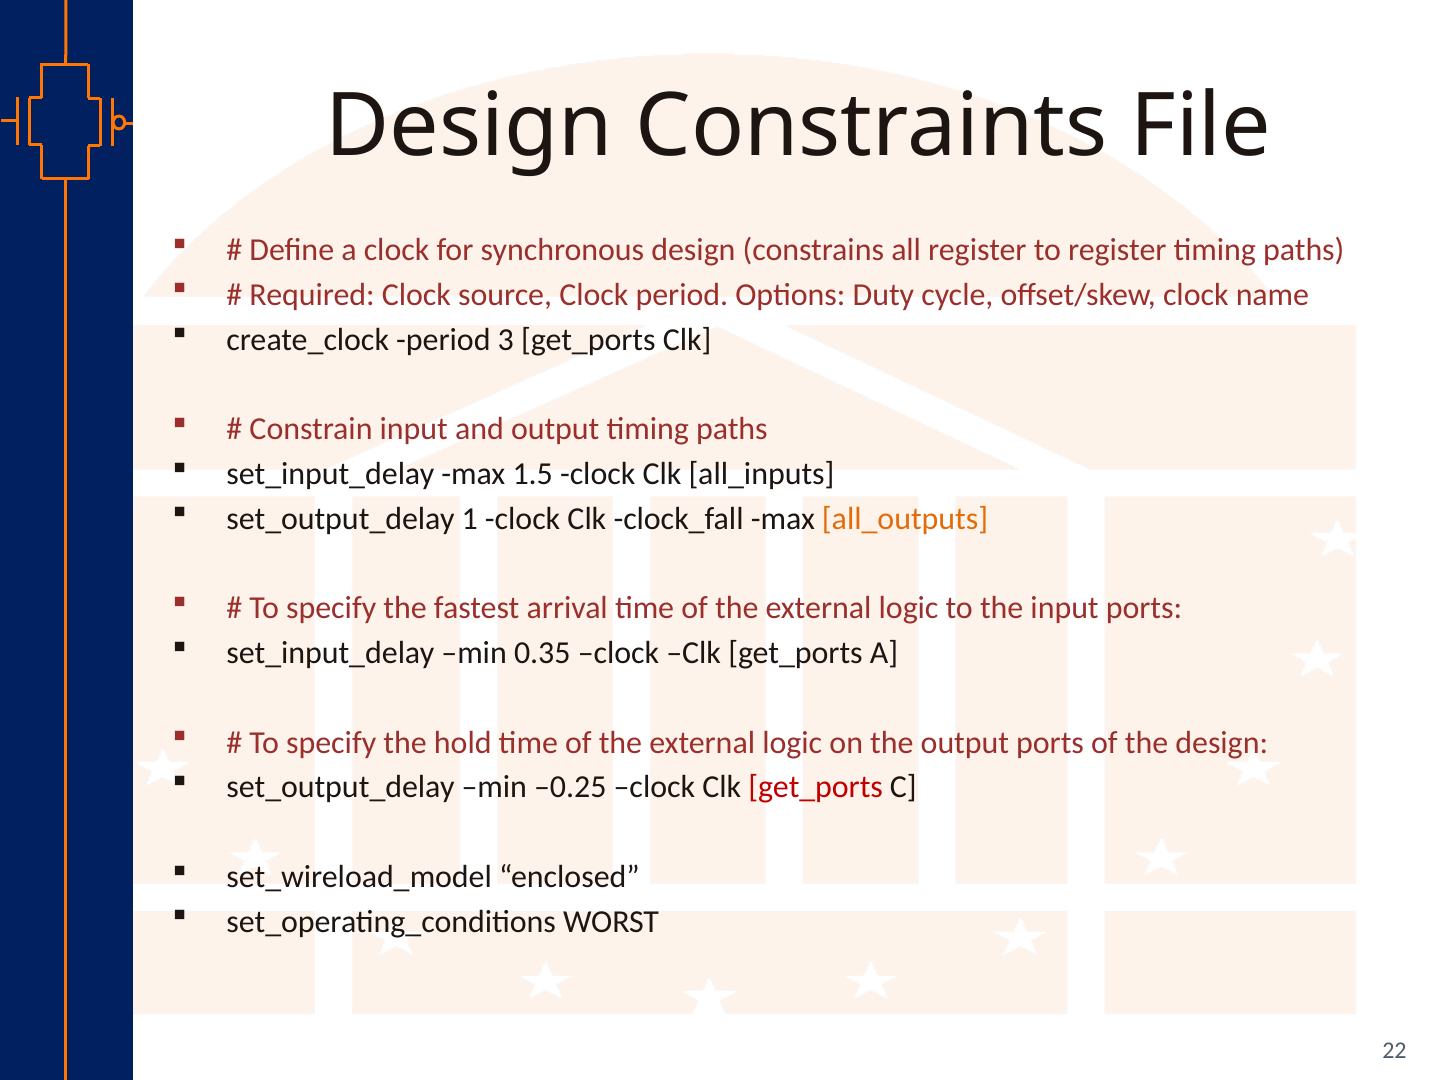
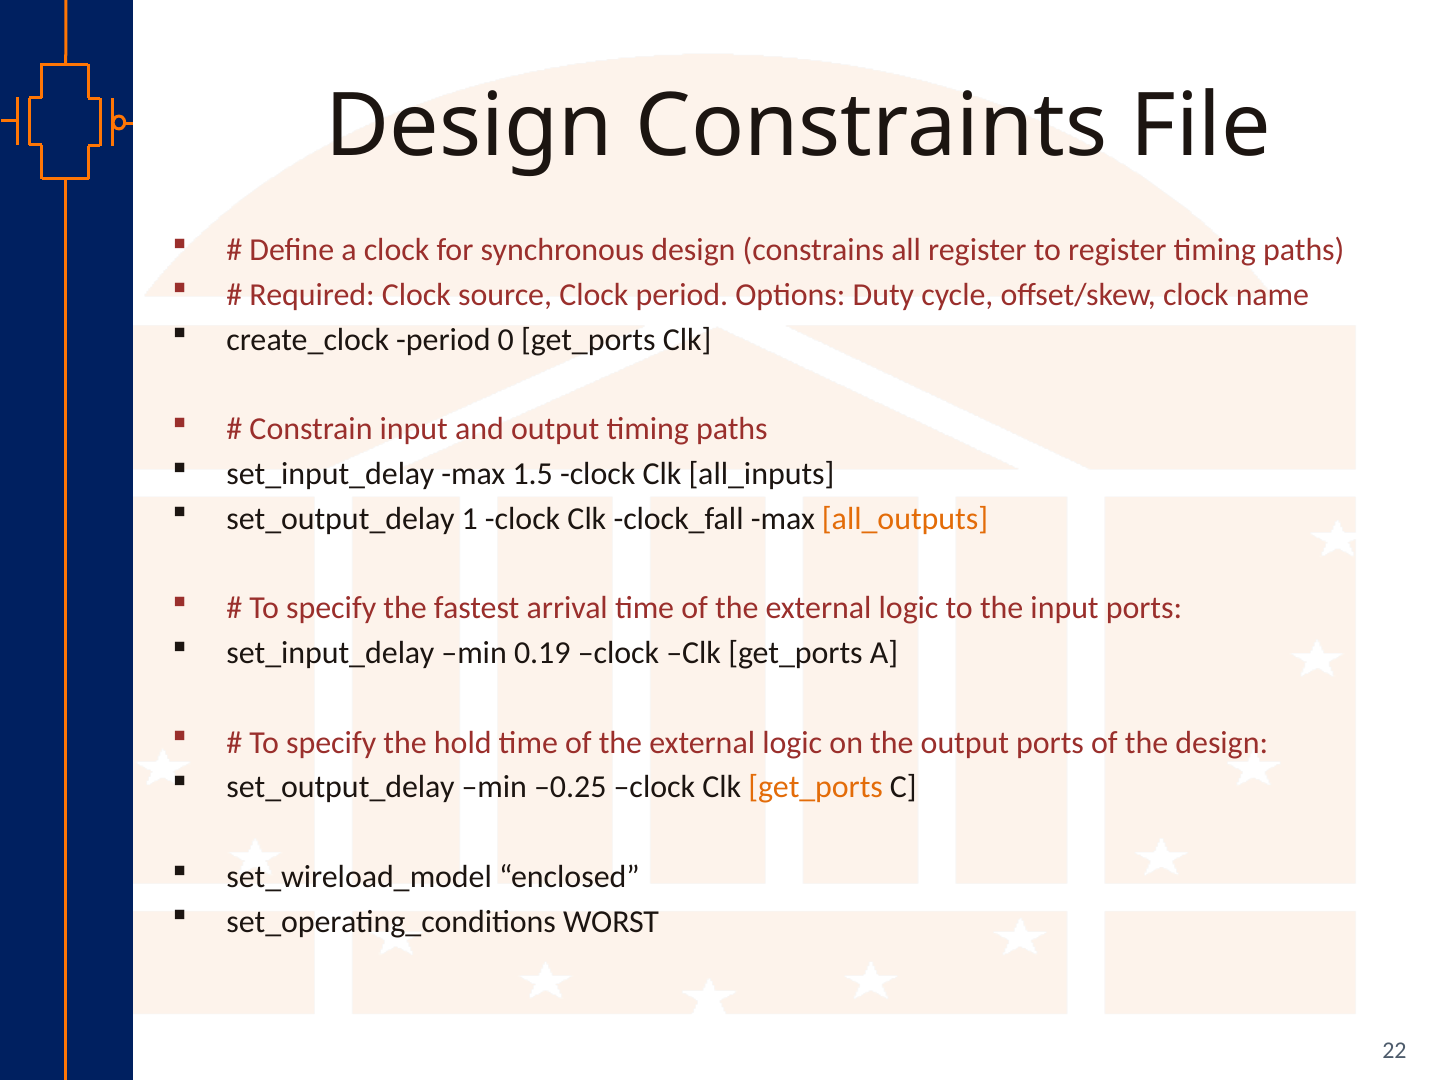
3: 3 -> 0
0.35: 0.35 -> 0.19
get_ports at (816, 787) colour: red -> orange
